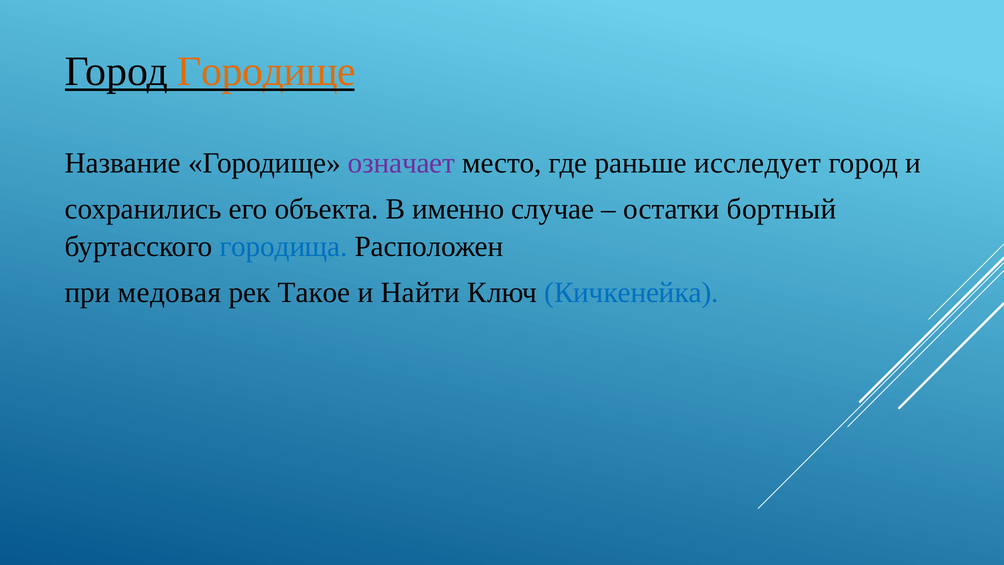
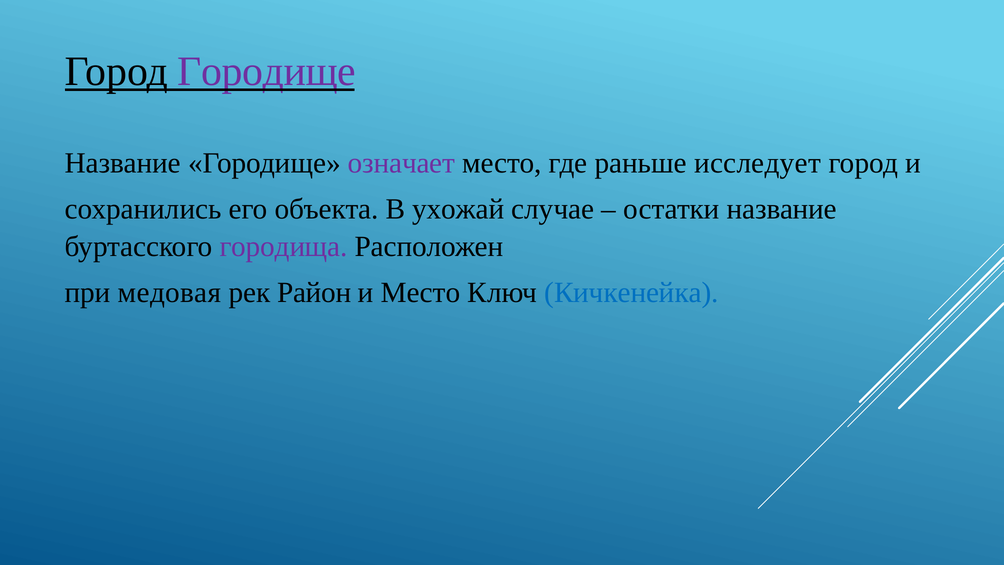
Городище at (267, 71) colour: orange -> purple
именно: именно -> ухожай
остатки бортный: бортный -> название
городища colour: blue -> purple
Такое: Такое -> Район
и Найти: Найти -> Место
